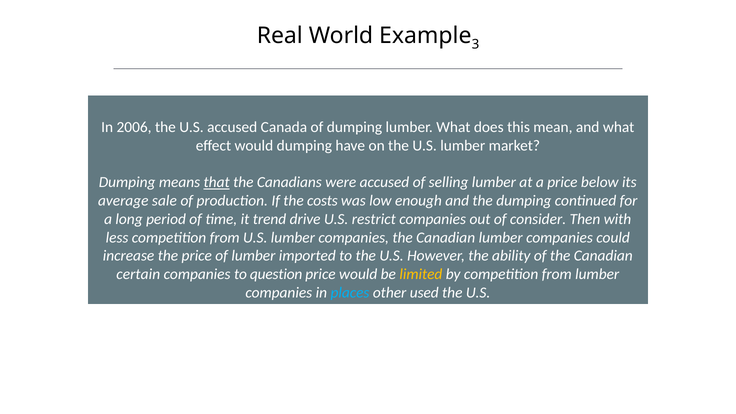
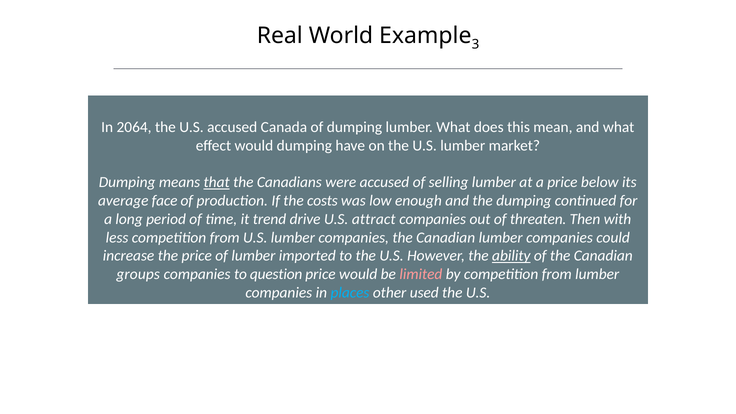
2006: 2006 -> 2064
sale: sale -> face
restrict: restrict -> attract
consider: consider -> threaten
ability underline: none -> present
certain: certain -> groups
limited colour: yellow -> pink
